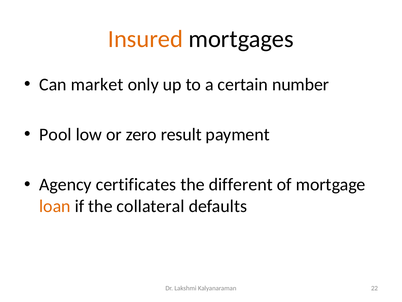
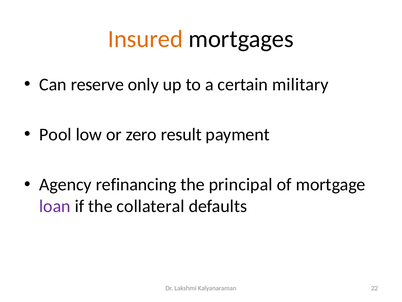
market: market -> reserve
number: number -> military
certificates: certificates -> refinancing
different: different -> principal
loan colour: orange -> purple
